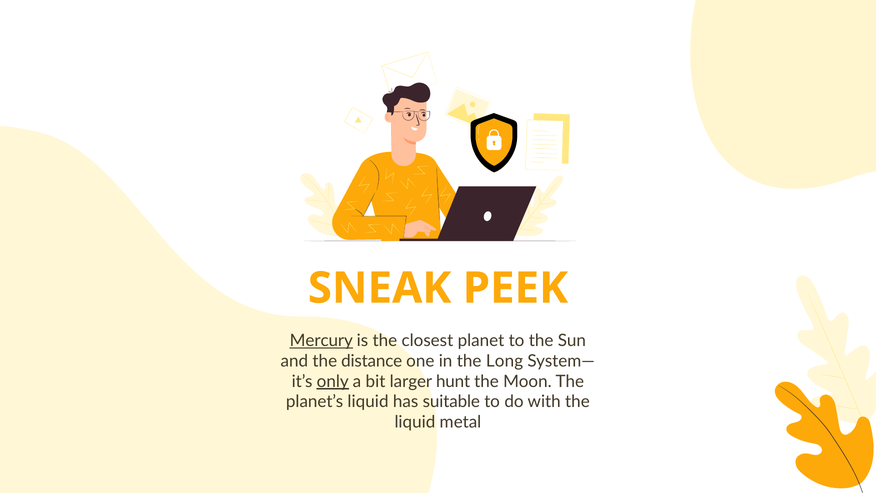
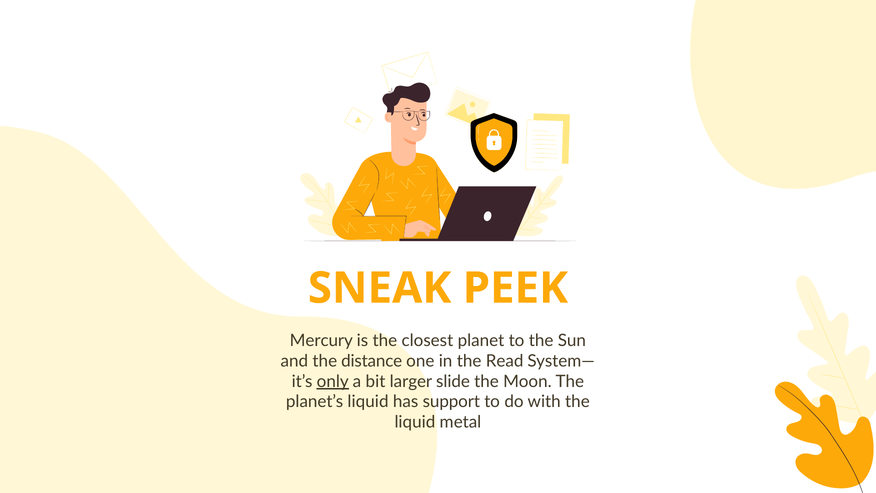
Mercury underline: present -> none
Long: Long -> Read
hunt: hunt -> slide
suitable: suitable -> support
